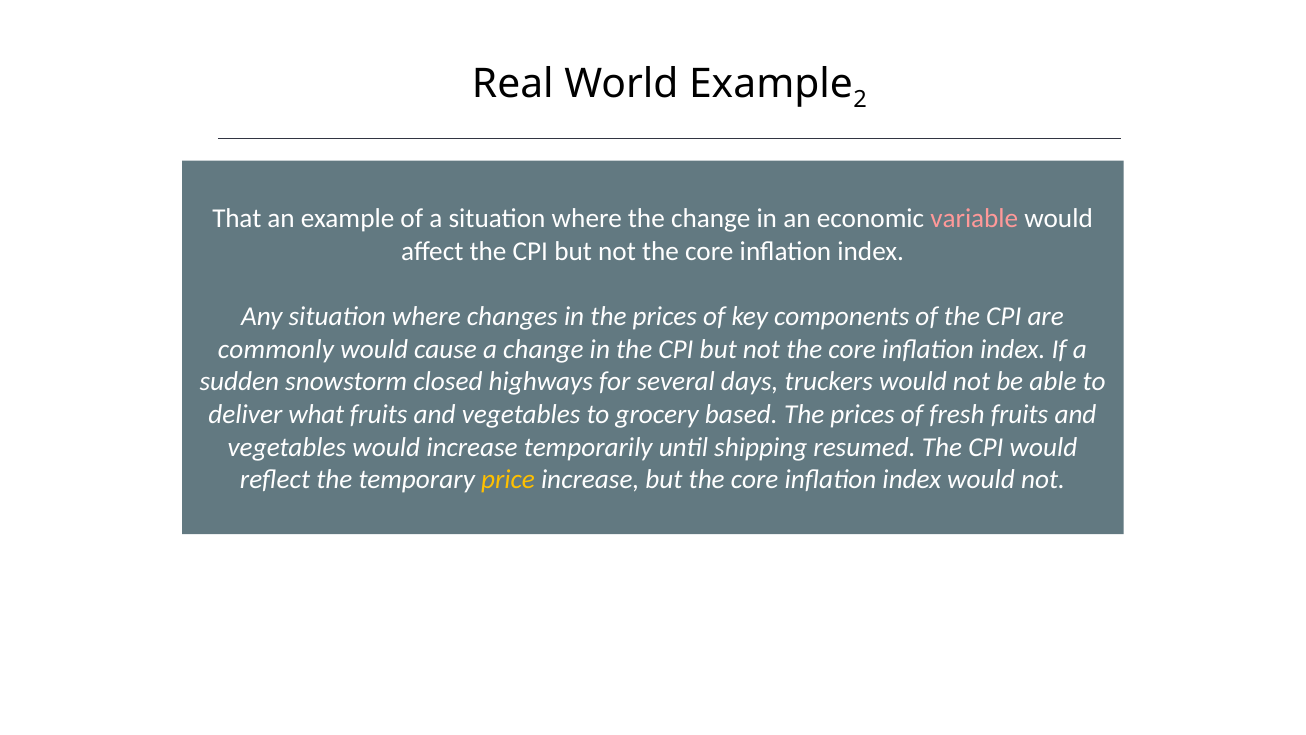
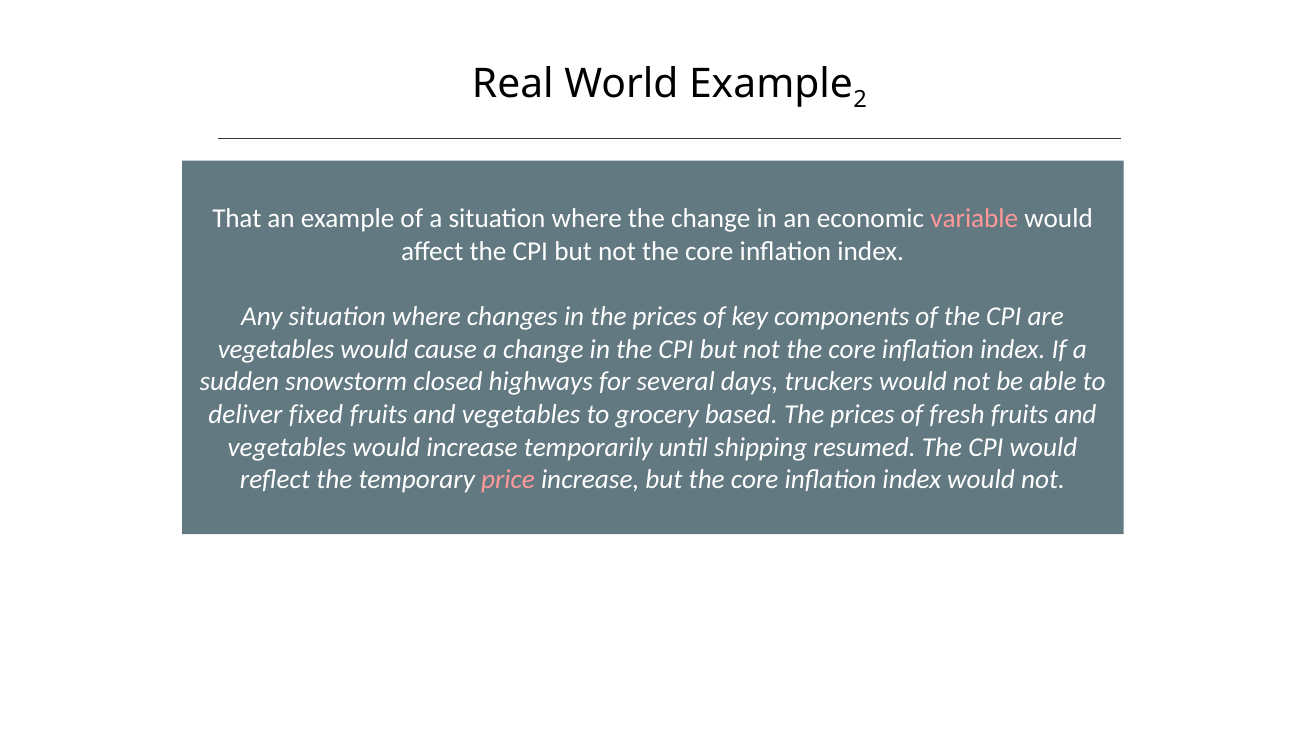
commonly at (276, 349): commonly -> vegetables
what: what -> fixed
price colour: yellow -> pink
